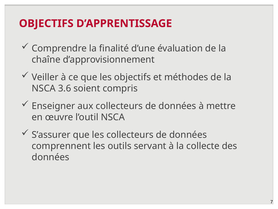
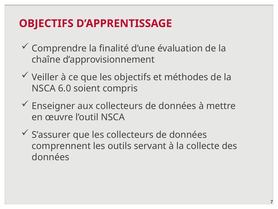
3.6: 3.6 -> 6.0
